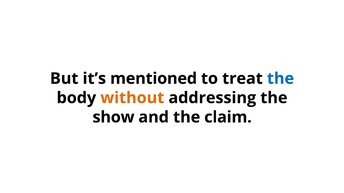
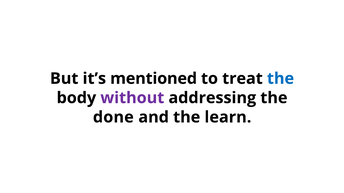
without colour: orange -> purple
show: show -> done
claim: claim -> learn
